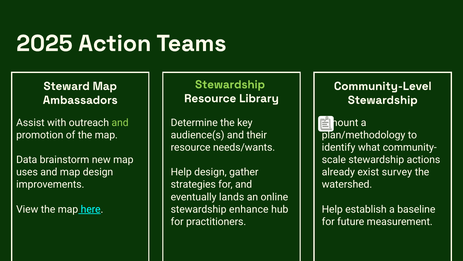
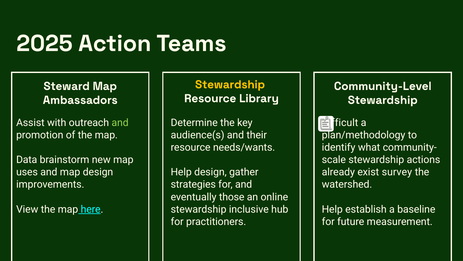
Stewardship at (230, 84) colour: light green -> yellow
Amount: Amount -> Difficult
lands: lands -> those
enhance: enhance -> inclusive
